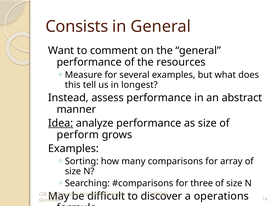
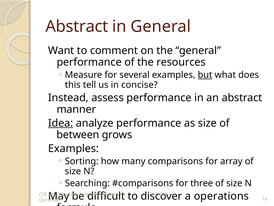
Consists at (77, 26): Consists -> Abstract
but underline: none -> present
longest: longest -> concise
perform: perform -> between
